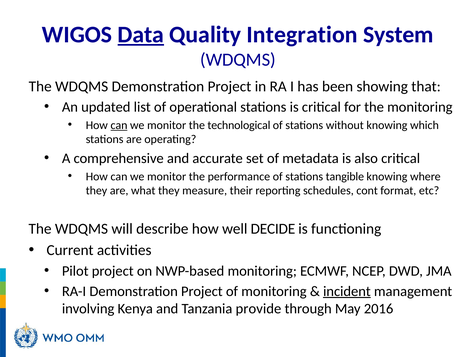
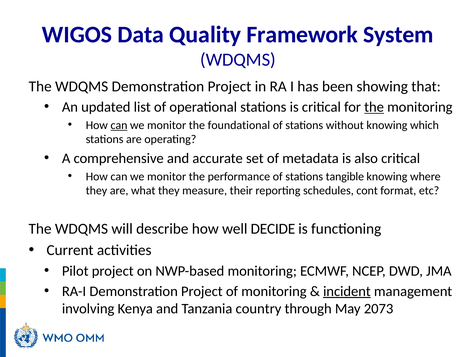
Data underline: present -> none
Integration: Integration -> Framework
the at (374, 107) underline: none -> present
technological: technological -> foundational
provide: provide -> country
2016: 2016 -> 2073
